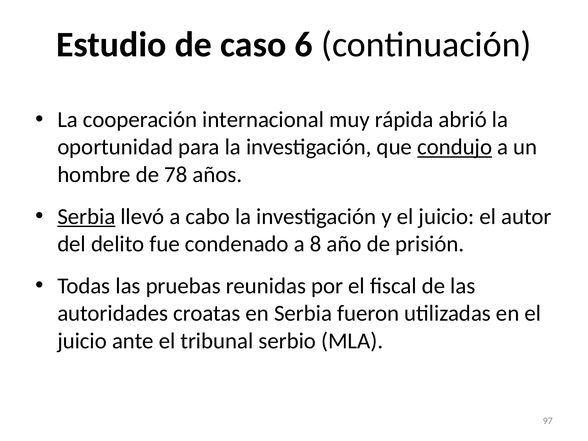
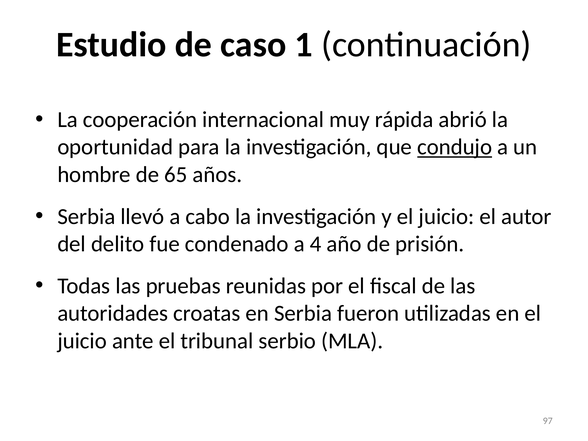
6: 6 -> 1
78: 78 -> 65
Serbia at (86, 217) underline: present -> none
8: 8 -> 4
